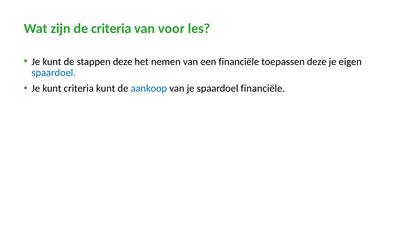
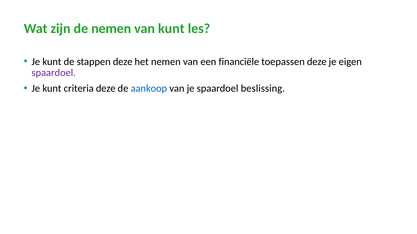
de criteria: criteria -> nemen
van voor: voor -> kunt
spaardoel at (54, 73) colour: blue -> purple
criteria kunt: kunt -> deze
spaardoel financiële: financiële -> beslissing
